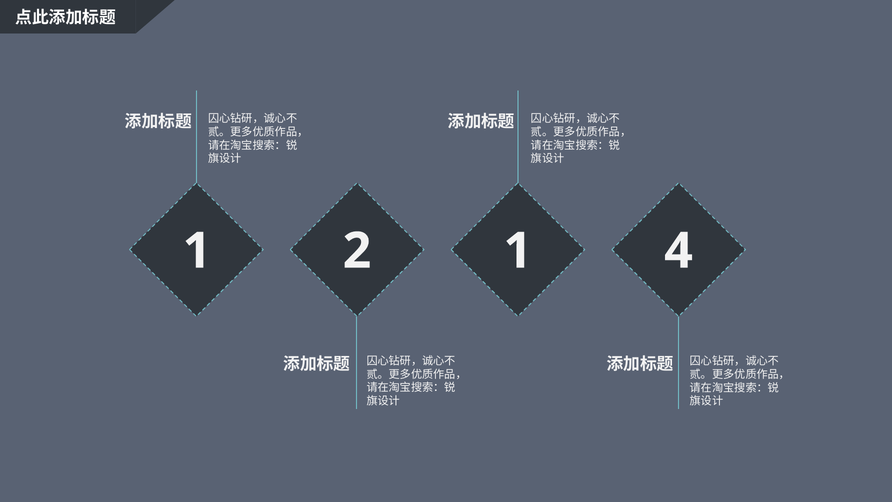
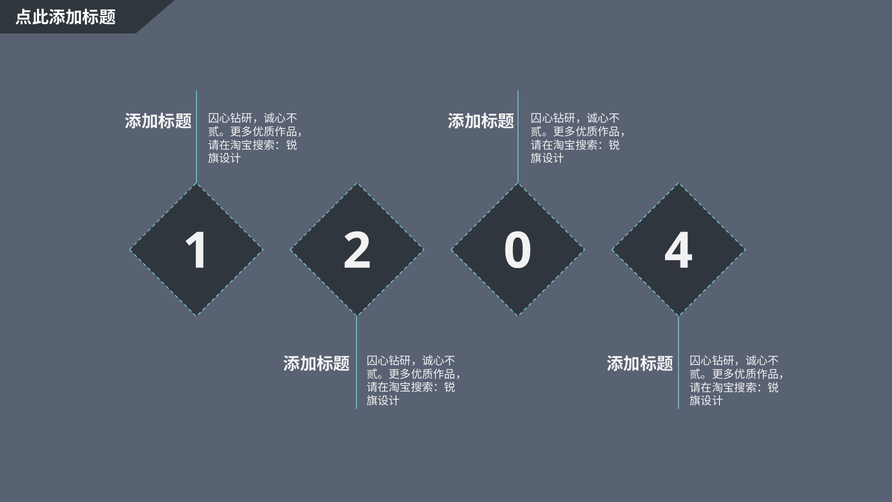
2 1: 1 -> 0
